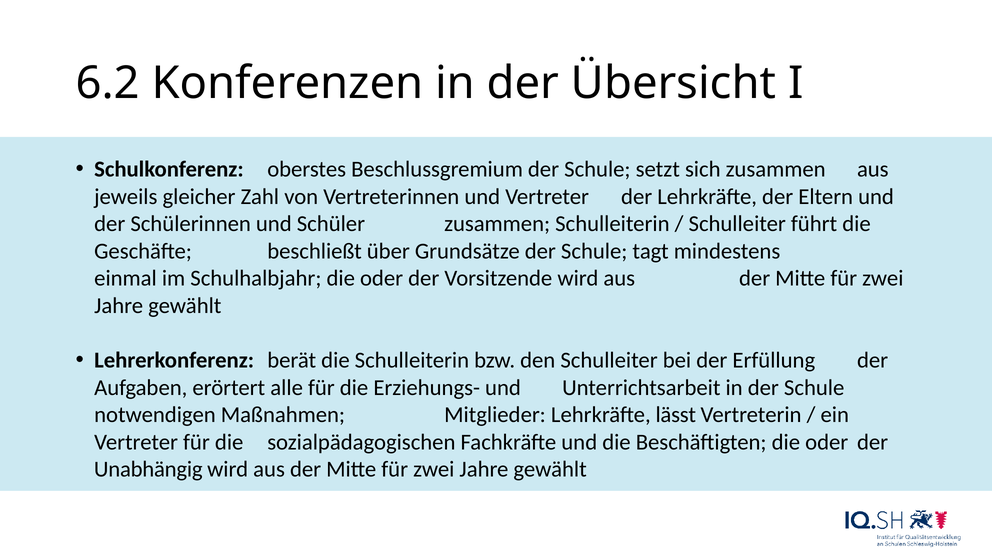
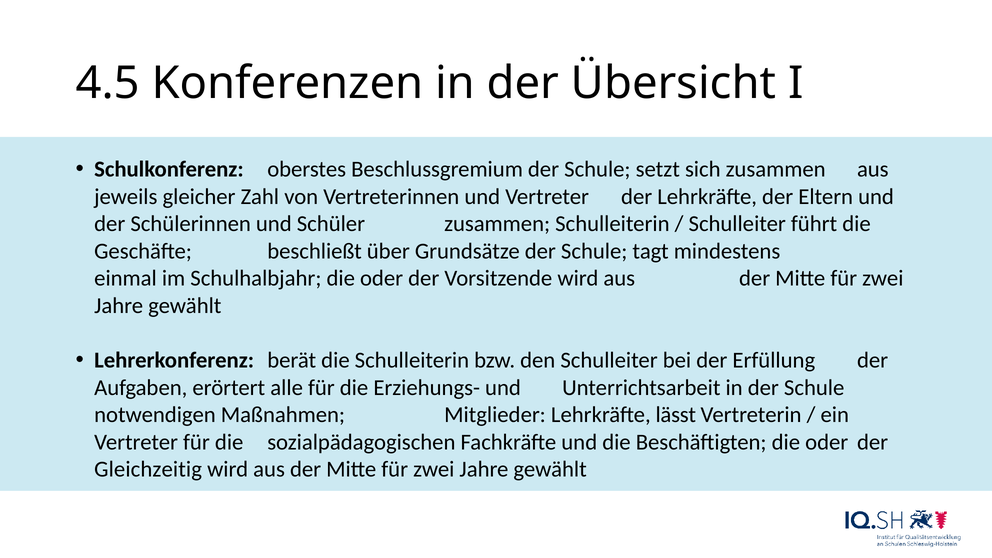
6.2: 6.2 -> 4.5
Unabhängig: Unabhängig -> Gleichzeitig
